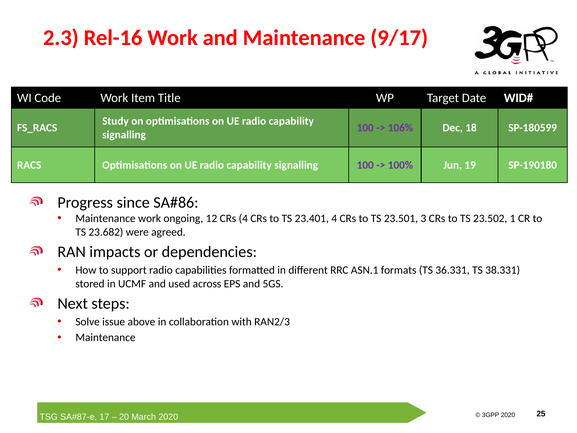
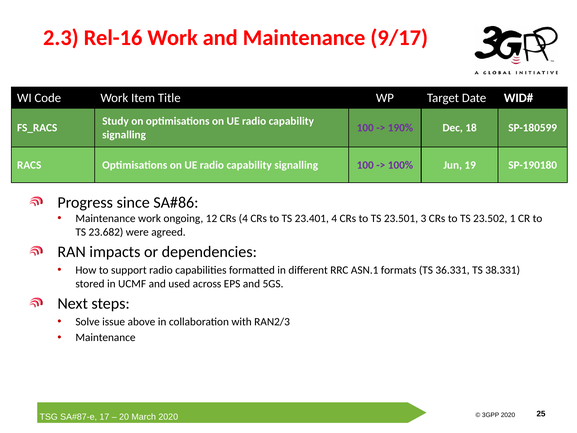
106%: 106% -> 190%
